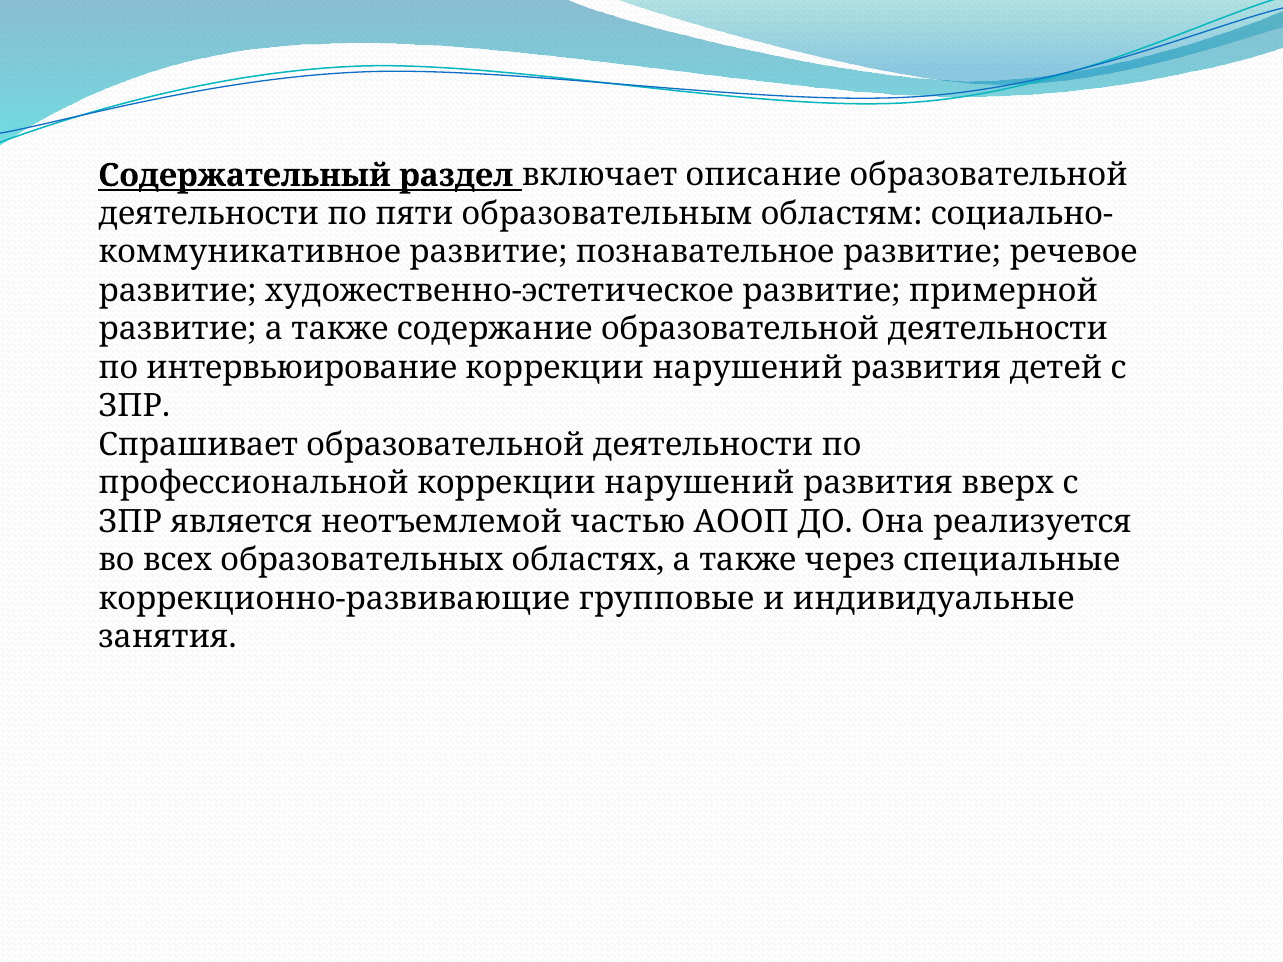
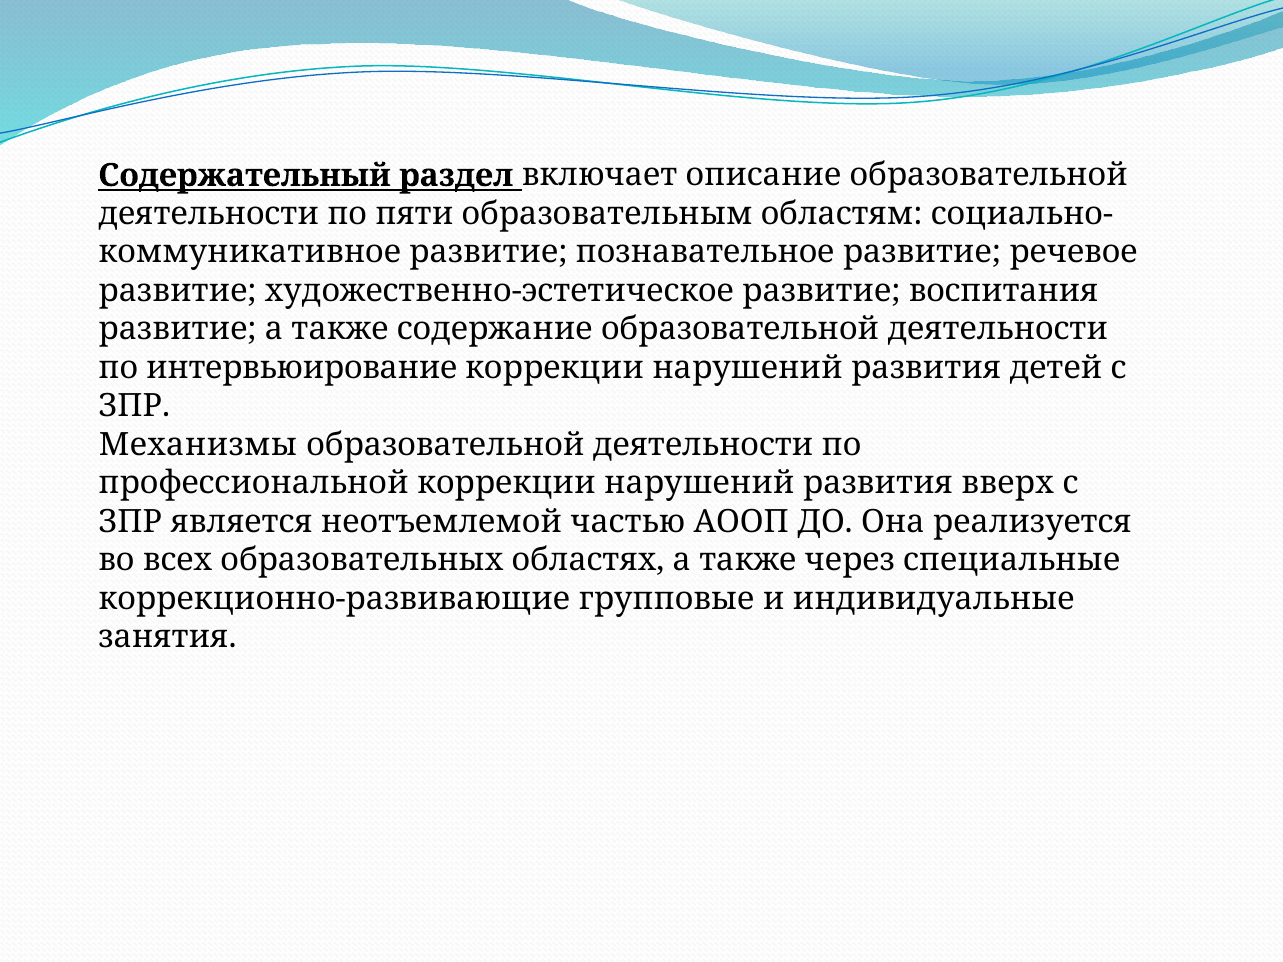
примерной: примерной -> воспитания
Спрашивает: Спрашивает -> Механизмы
